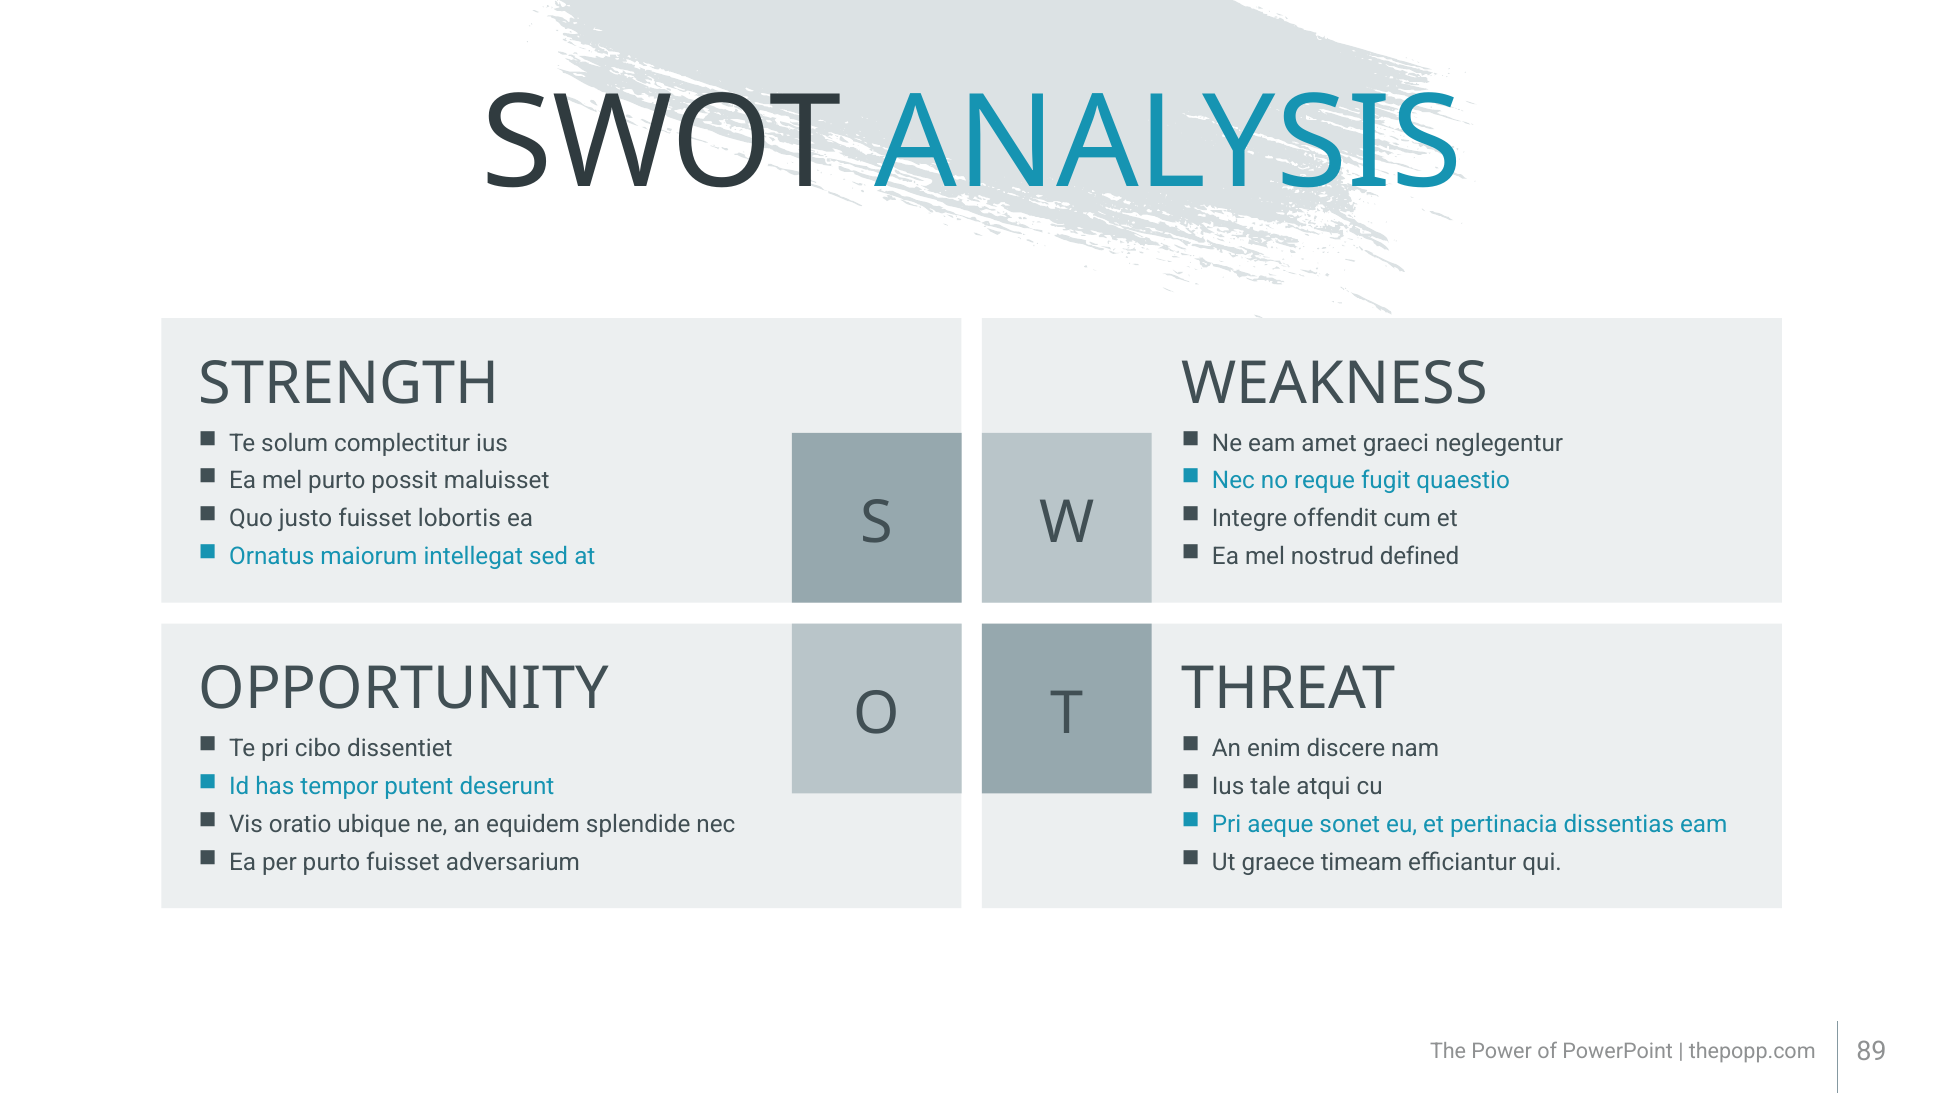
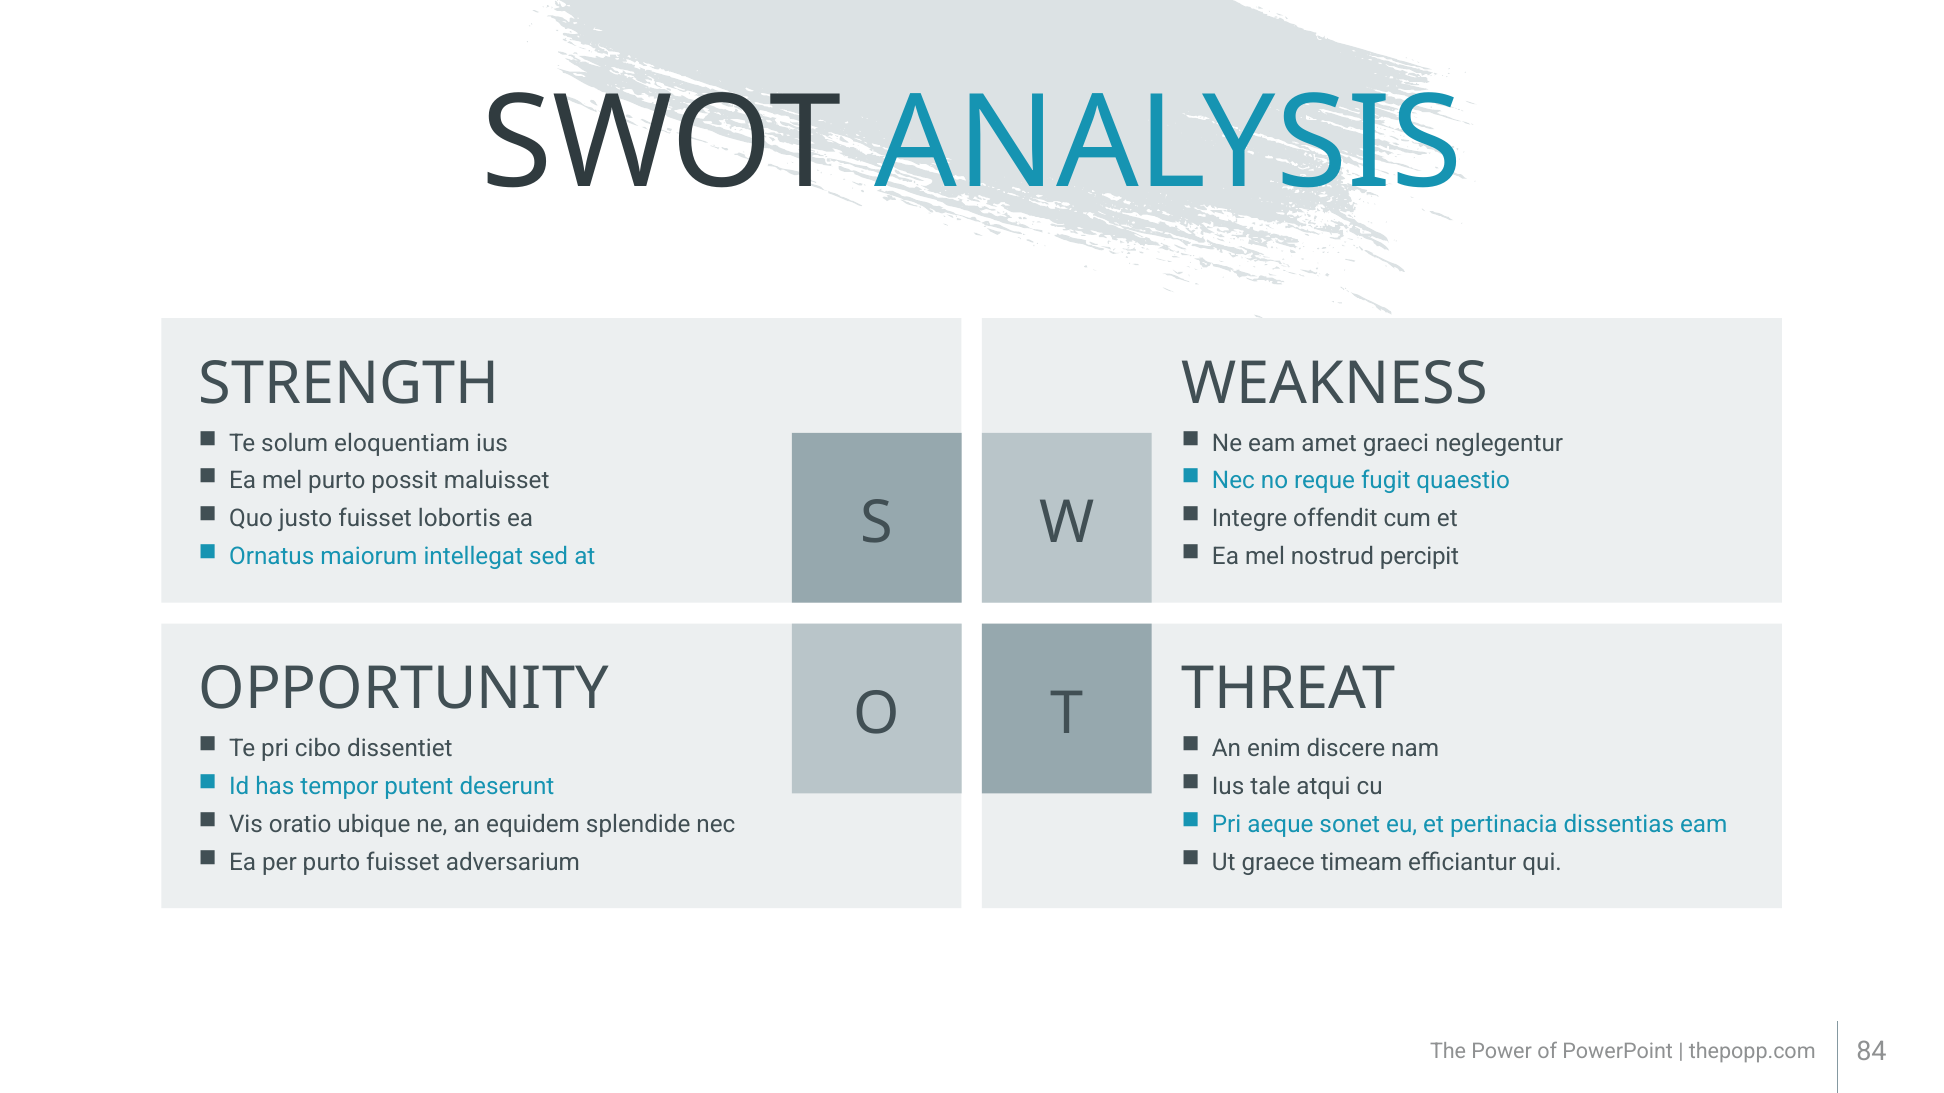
complectitur: complectitur -> eloquentiam
defined: defined -> percipit
89: 89 -> 84
